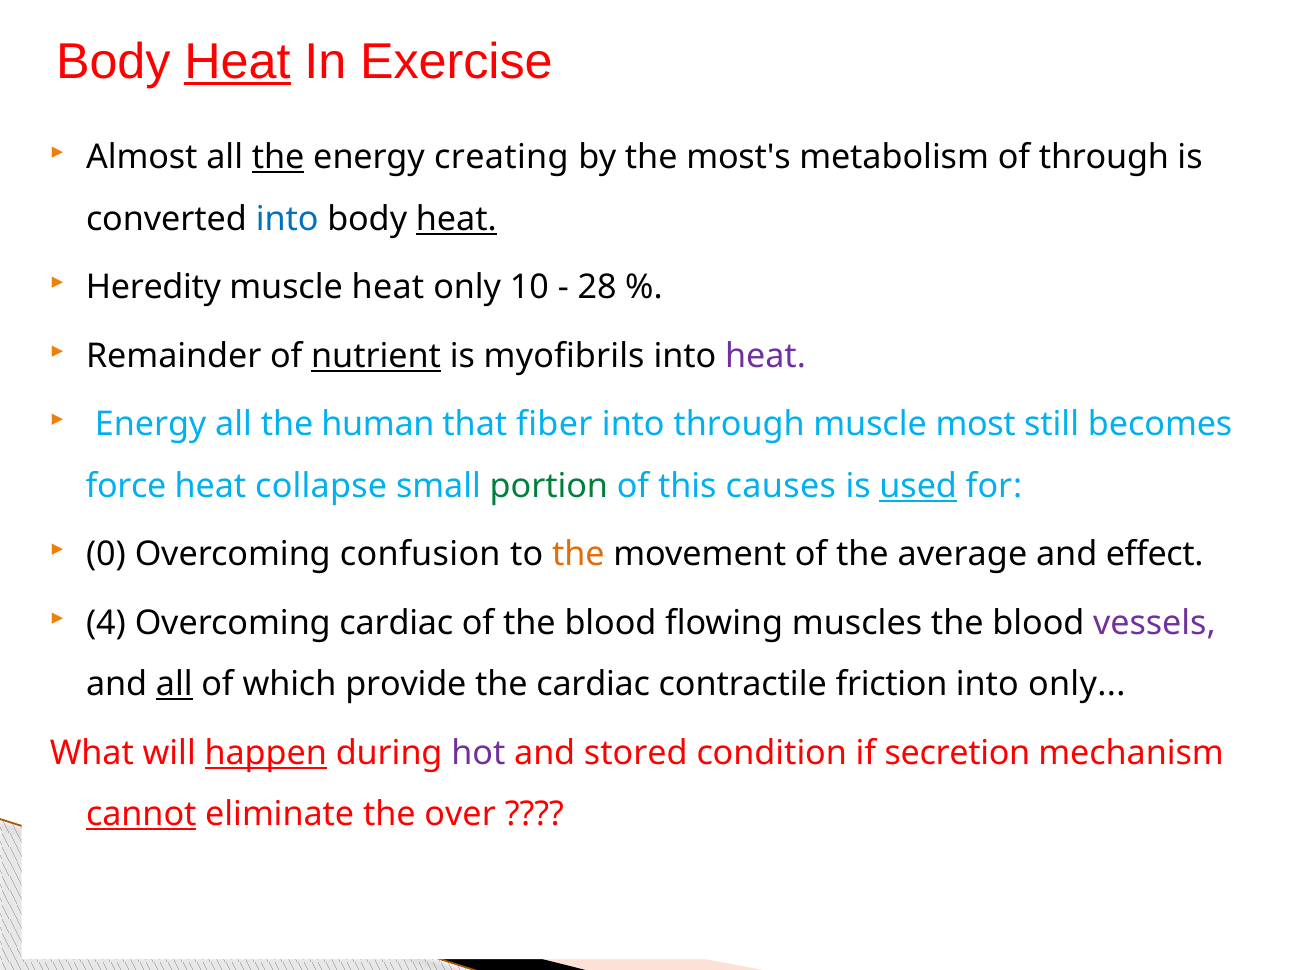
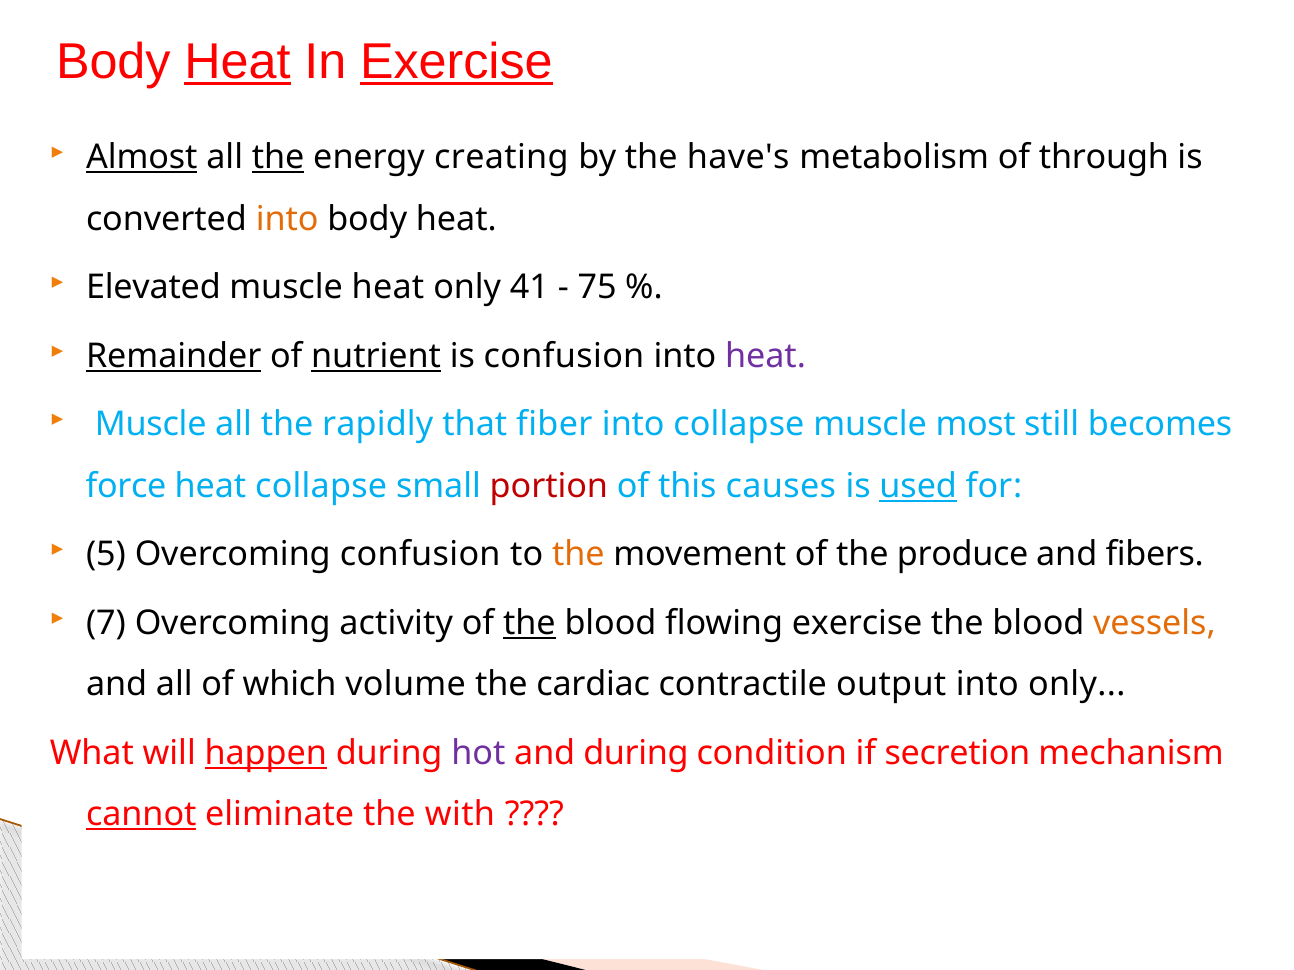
Exercise at (456, 62) underline: none -> present
Almost underline: none -> present
most's: most's -> have's
into at (287, 219) colour: blue -> orange
heat at (456, 219) underline: present -> none
Heredity: Heredity -> Elevated
10: 10 -> 41
28: 28 -> 75
Remainder underline: none -> present
is myofibrils: myofibrils -> confusion
Energy at (151, 425): Energy -> Muscle
human: human -> rapidly
into through: through -> collapse
portion colour: green -> red
0: 0 -> 5
average: average -> produce
effect: effect -> fibers
4: 4 -> 7
Overcoming cardiac: cardiac -> activity
the at (529, 624) underline: none -> present
flowing muscles: muscles -> exercise
vessels colour: purple -> orange
all at (174, 685) underline: present -> none
provide: provide -> volume
friction: friction -> output
and stored: stored -> during
over: over -> with
